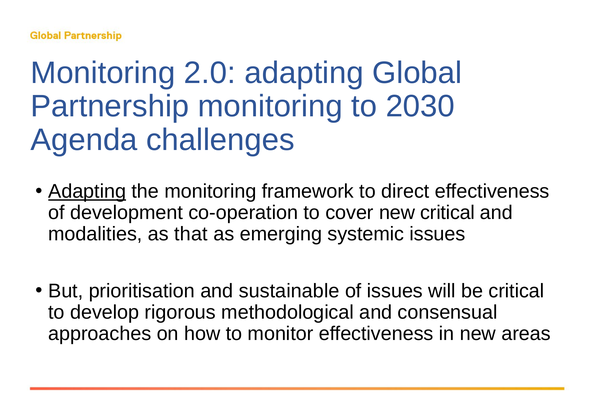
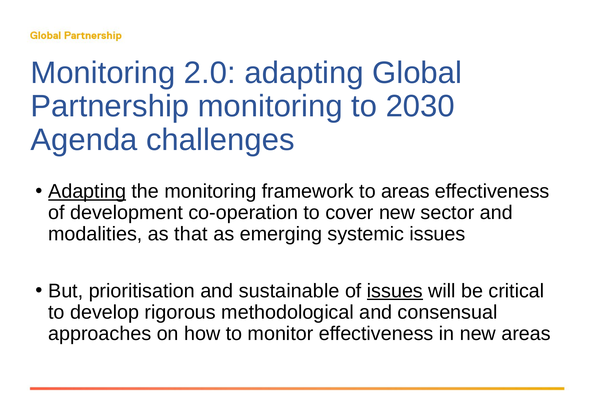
to direct: direct -> areas
new critical: critical -> sector
issues at (395, 291) underline: none -> present
